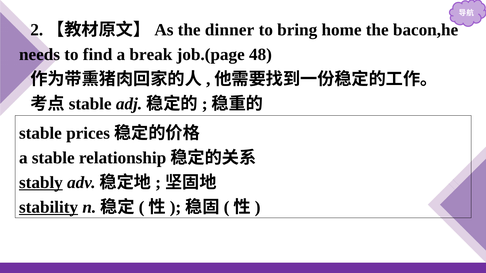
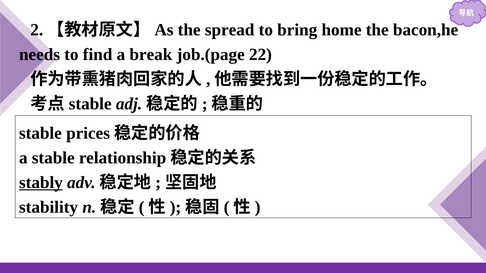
dinner: dinner -> spread
48: 48 -> 22
stability underline: present -> none
